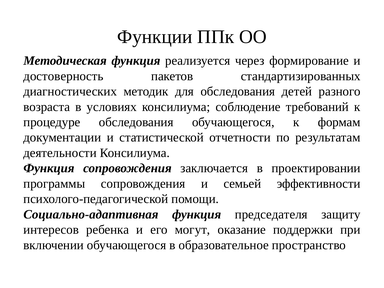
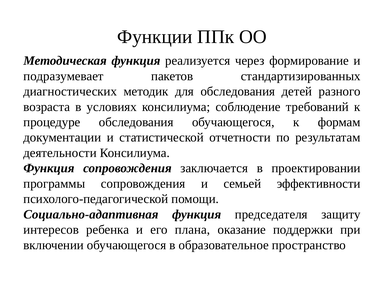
достоверность: достоверность -> подразумевает
могут: могут -> плана
